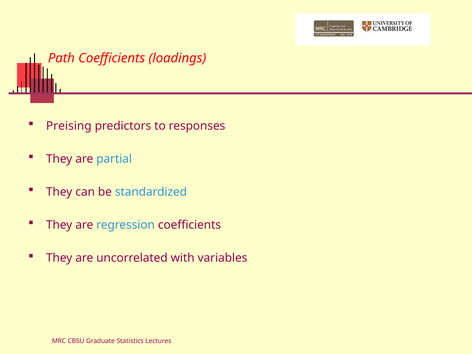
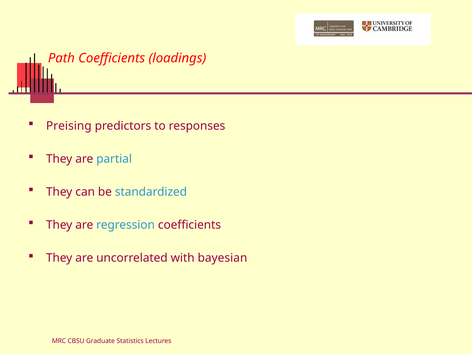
variables: variables -> bayesian
